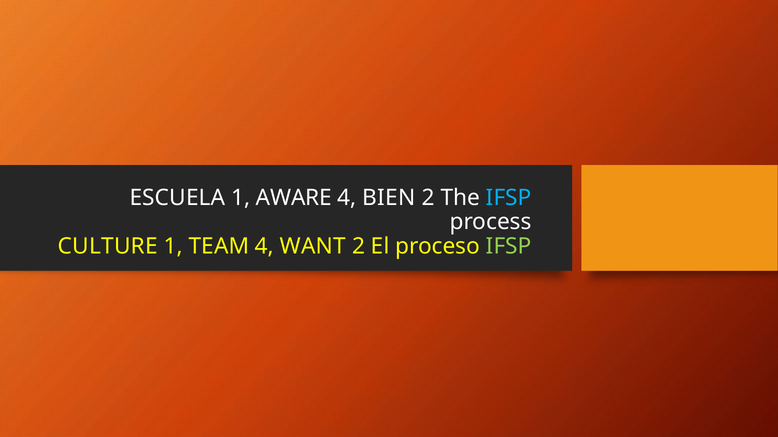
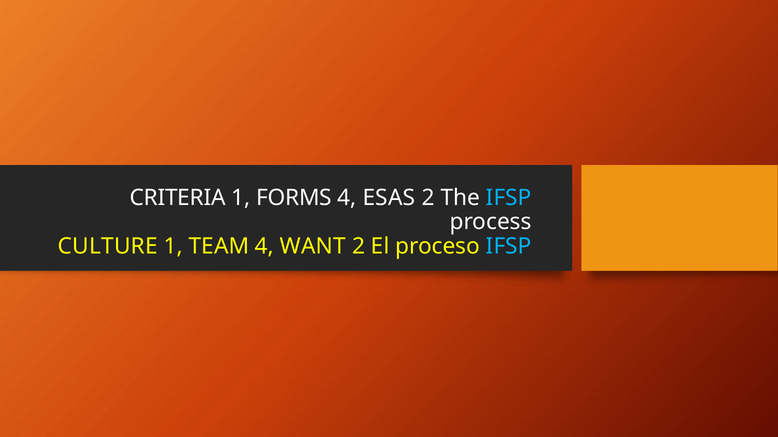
ESCUELA: ESCUELA -> CRITERIA
AWARE: AWARE -> FORMS
BIEN: BIEN -> ESAS
IFSP at (509, 247) colour: light green -> light blue
